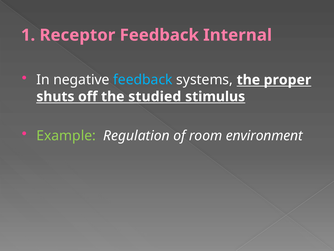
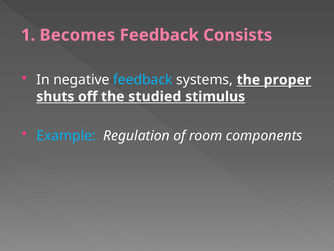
Receptor: Receptor -> Becomes
Internal: Internal -> Consists
Example colour: light green -> light blue
environment: environment -> components
